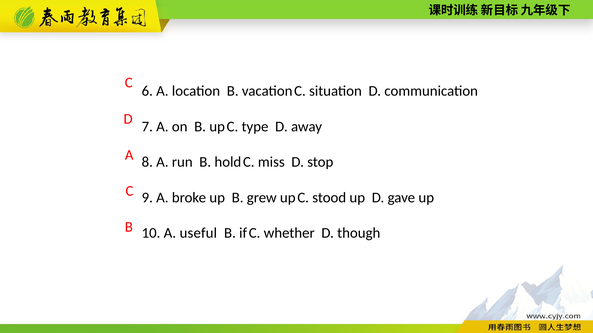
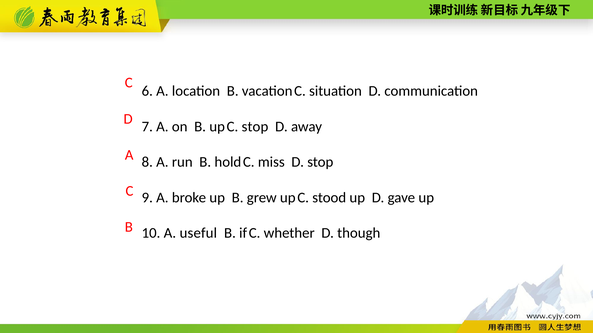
C type: type -> stop
